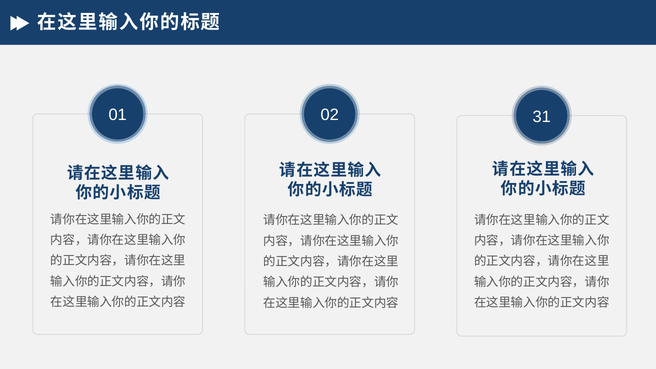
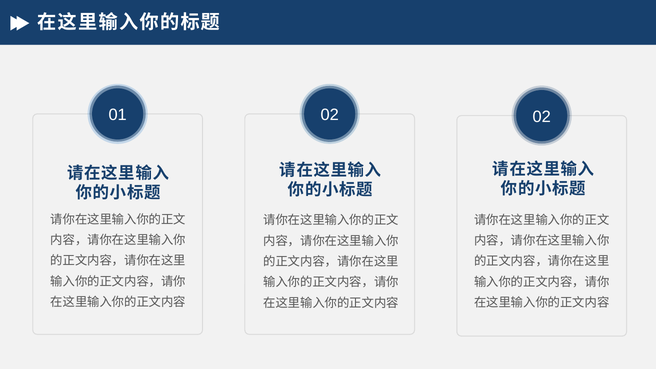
02 31: 31 -> 02
